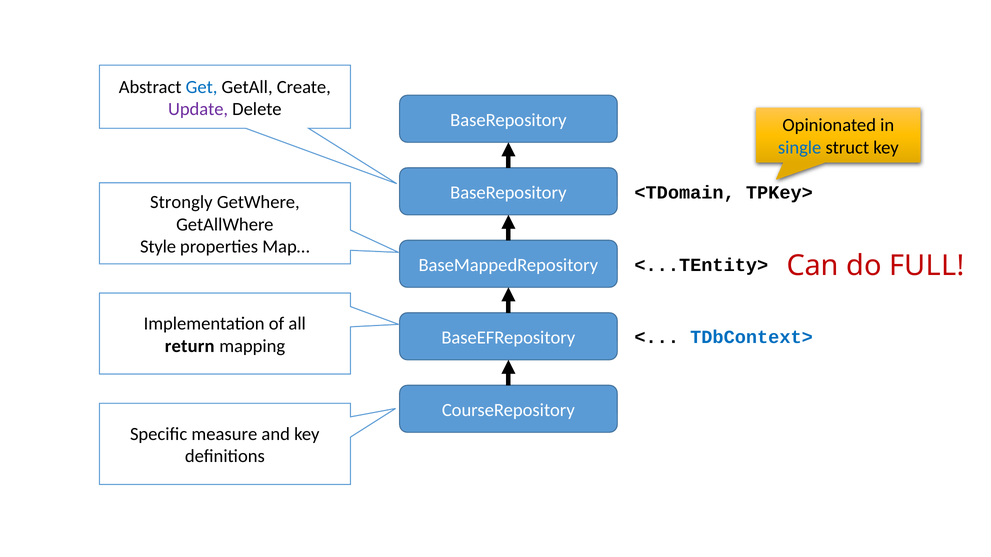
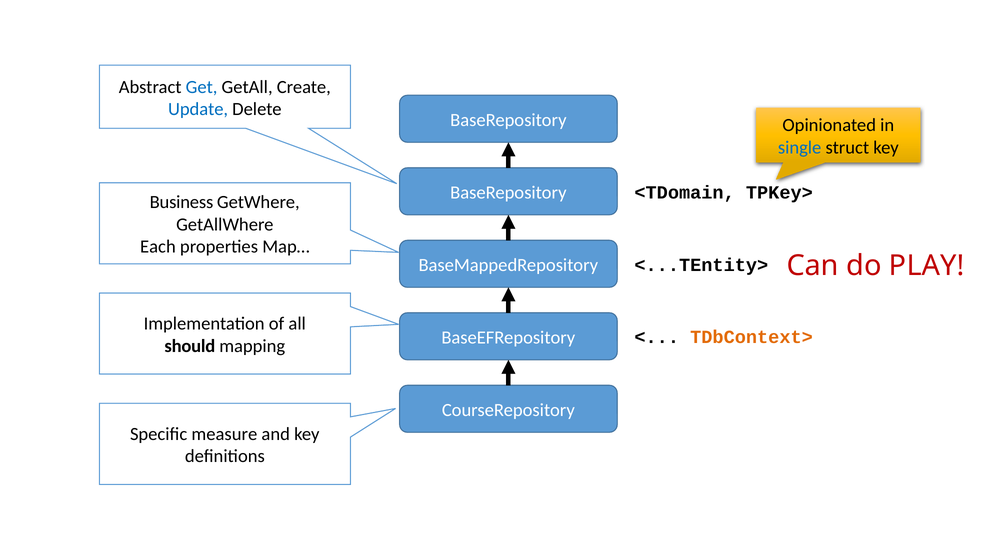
Update colour: purple -> blue
Strongly: Strongly -> Business
Style: Style -> Each
FULL: FULL -> PLAY
TDbContext> colour: blue -> orange
return: return -> should
